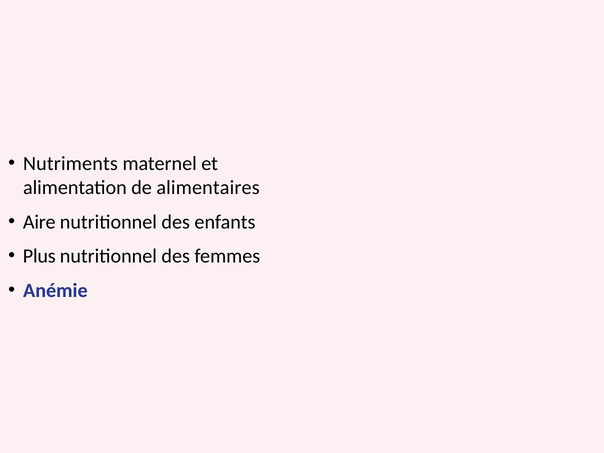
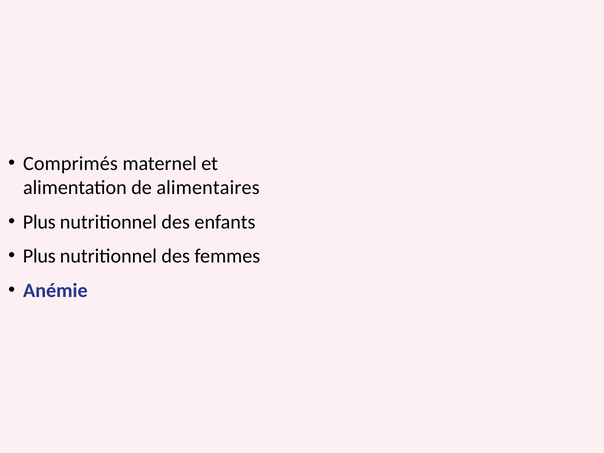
Nutriments: Nutriments -> Comprimés
Aire at (39, 222): Aire -> Plus
